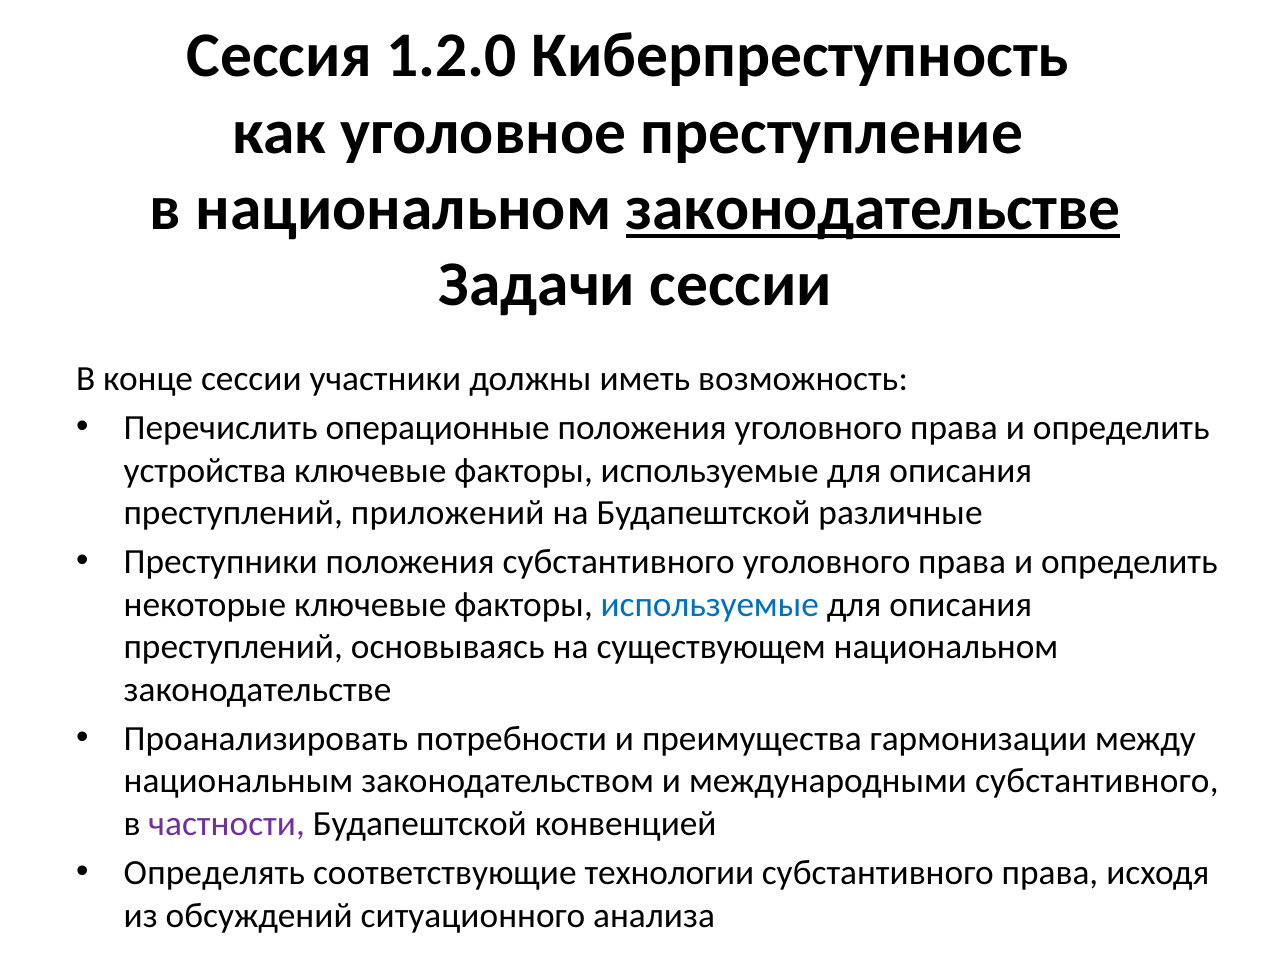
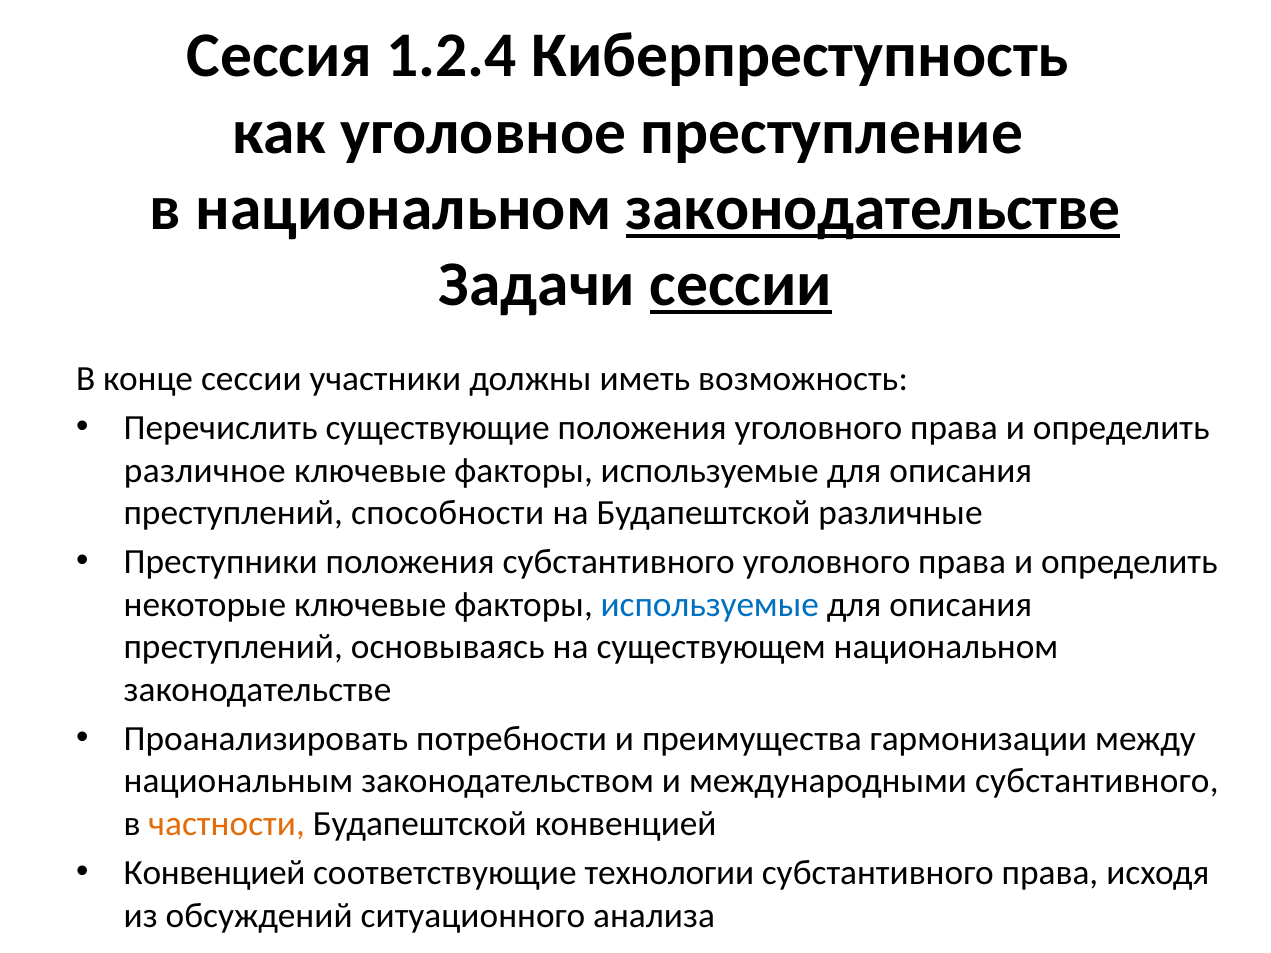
1.2.0: 1.2.0 -> 1.2.4
сессии at (741, 285) underline: none -> present
операционные: операционные -> существующие
устройства: устройства -> различное
приложений: приложений -> способности
частности colour: purple -> orange
Определять at (214, 873): Определять -> Конвенцией
